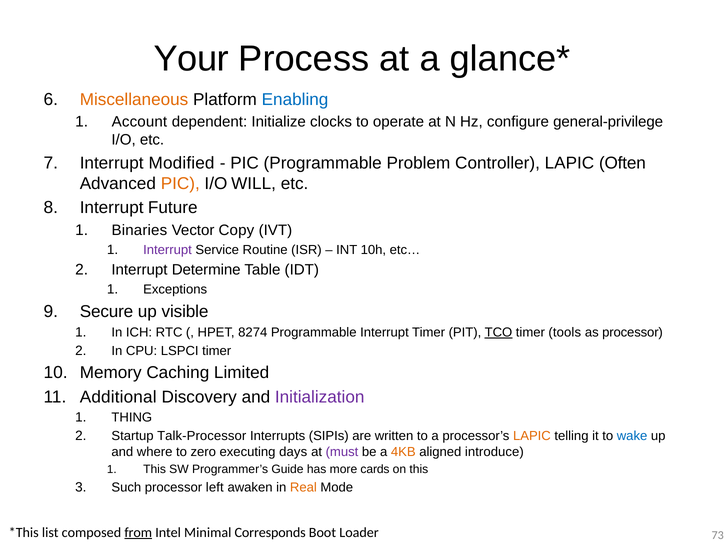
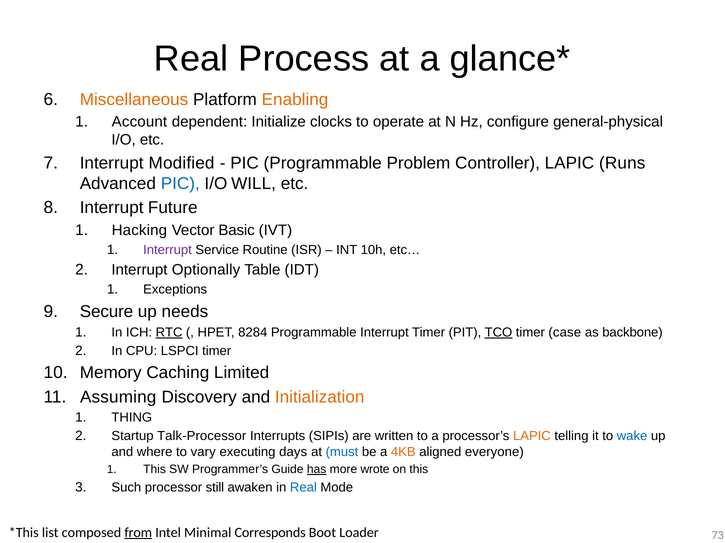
Your at (191, 59): Your -> Real
Enabling colour: blue -> orange
general-privilege: general-privilege -> general-physical
Often: Often -> Runs
PIC at (180, 184) colour: orange -> blue
Binaries: Binaries -> Hacking
Copy: Copy -> Basic
Determine: Determine -> Optionally
visible: visible -> needs
RTC underline: none -> present
8274: 8274 -> 8284
tools: tools -> case
as processor: processor -> backbone
Additional: Additional -> Assuming
Initialization colour: purple -> orange
zero: zero -> vary
must colour: purple -> blue
introduce: introduce -> everyone
has underline: none -> present
cards: cards -> wrote
left: left -> still
Real at (303, 488) colour: orange -> blue
